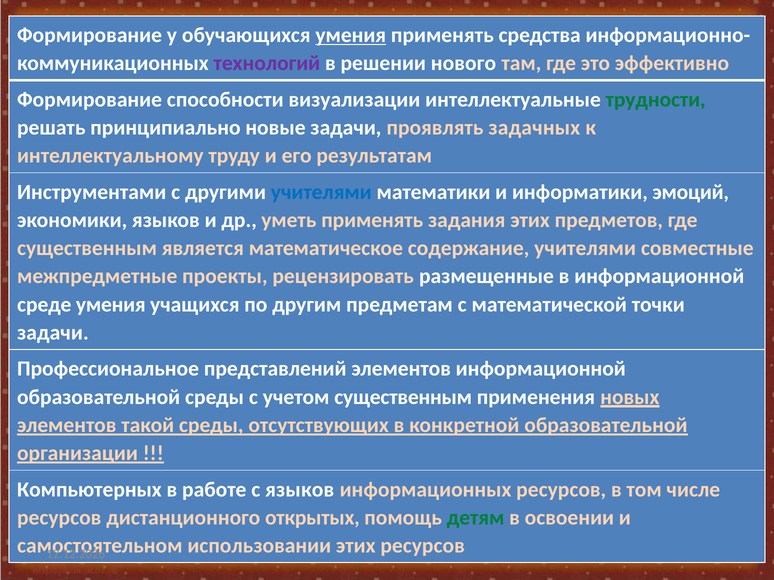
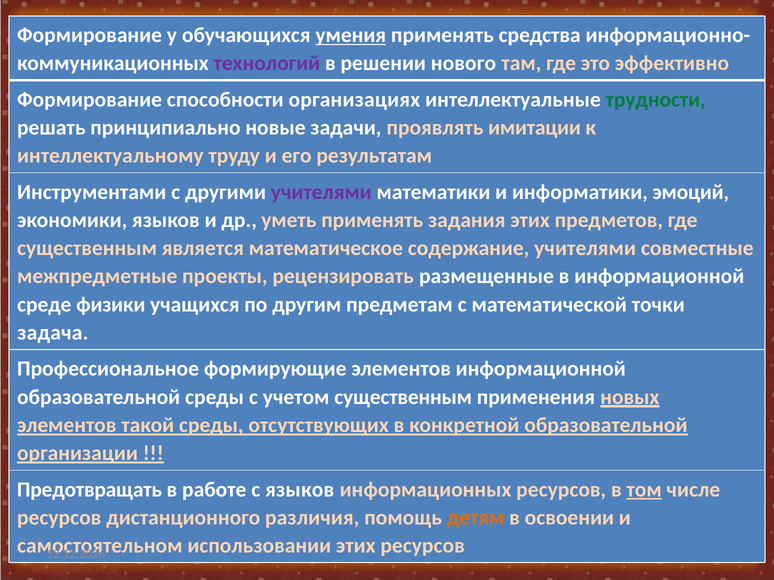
визуализации: визуализации -> организациях
задачных: задачных -> имитации
учителями at (321, 192) colour: blue -> purple
среде умения: умения -> физики
задачи at (53, 333): задачи -> задача
представлений: представлений -> формирующие
Компьютерных: Компьютерных -> Предотвращать
том underline: none -> present
открытых: открытых -> различия
детям colour: green -> orange
